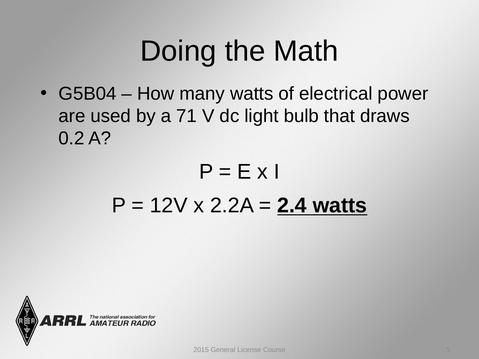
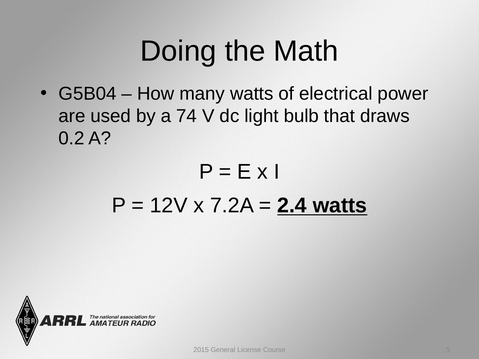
71: 71 -> 74
2.2A: 2.2A -> 7.2A
